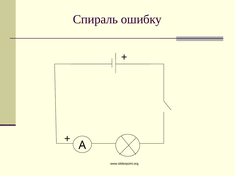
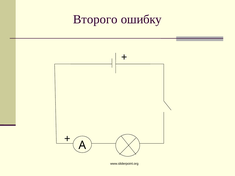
Спираль: Спираль -> Второго
